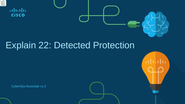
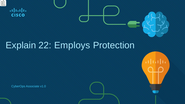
Detected: Detected -> Employs
